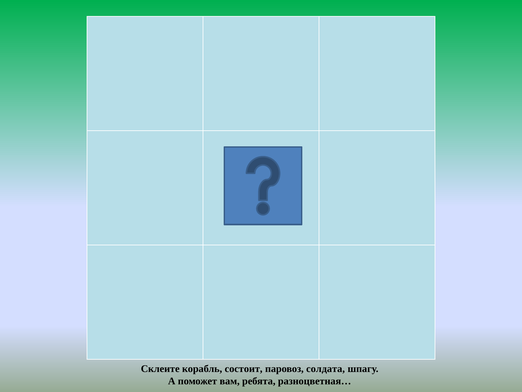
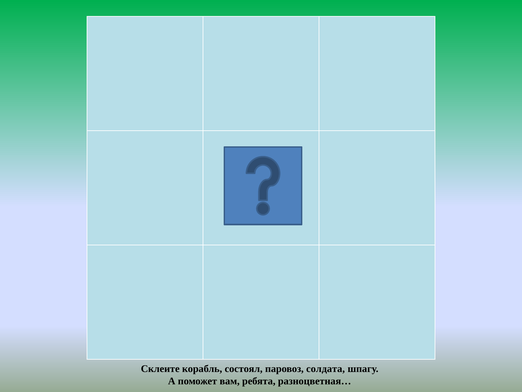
состоит: состоит -> состоял
